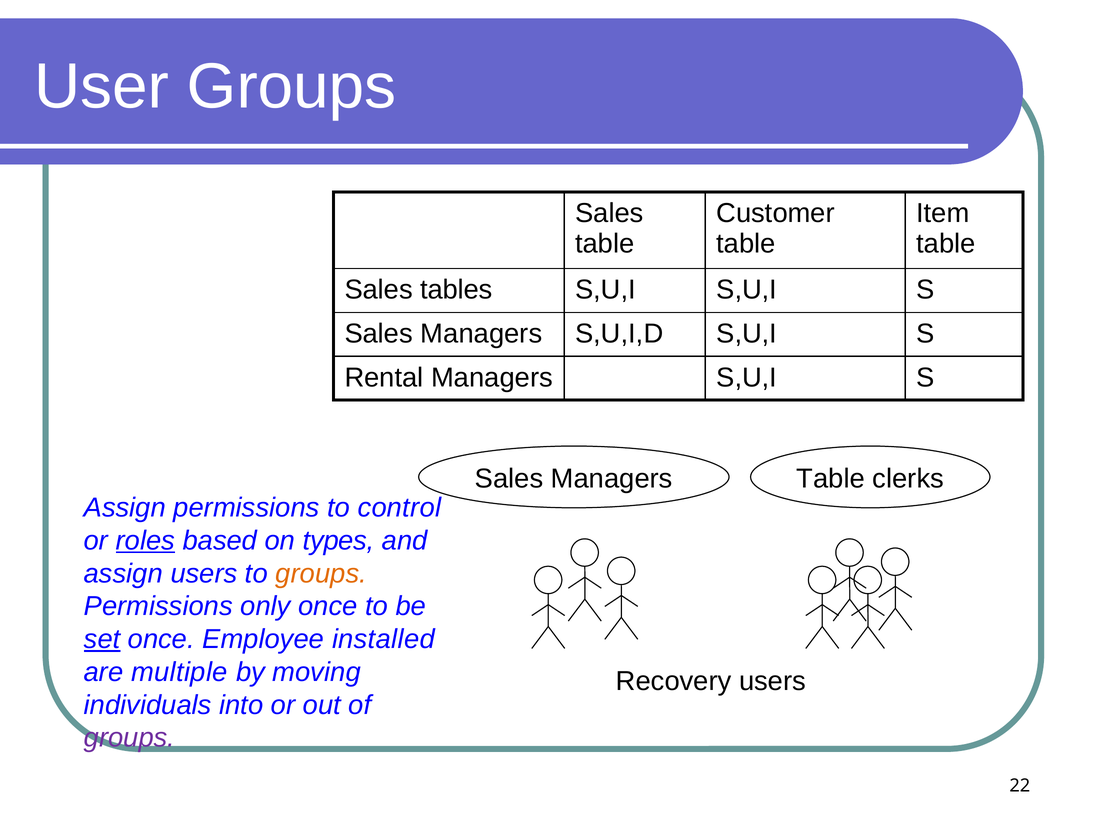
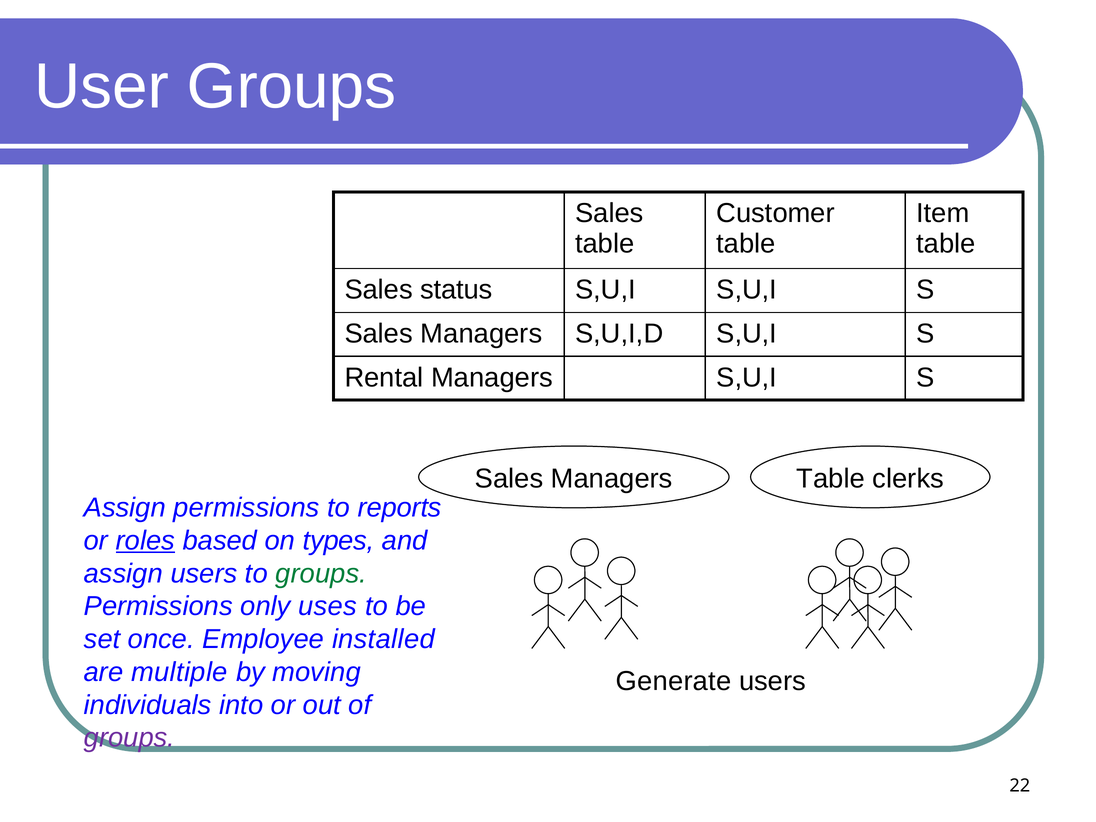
tables: tables -> status
control: control -> reports
groups at (321, 574) colour: orange -> green
only once: once -> uses
set underline: present -> none
Recovery: Recovery -> Generate
